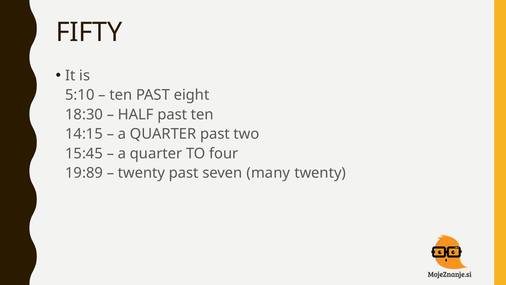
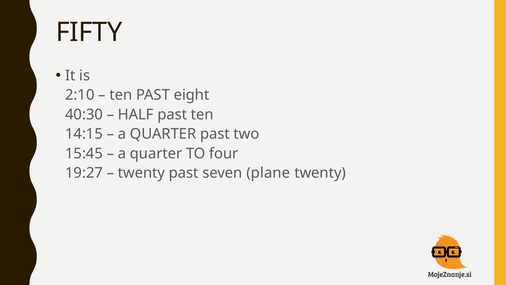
5:10: 5:10 -> 2:10
18:30: 18:30 -> 40:30
19:89: 19:89 -> 19:27
many: many -> plane
